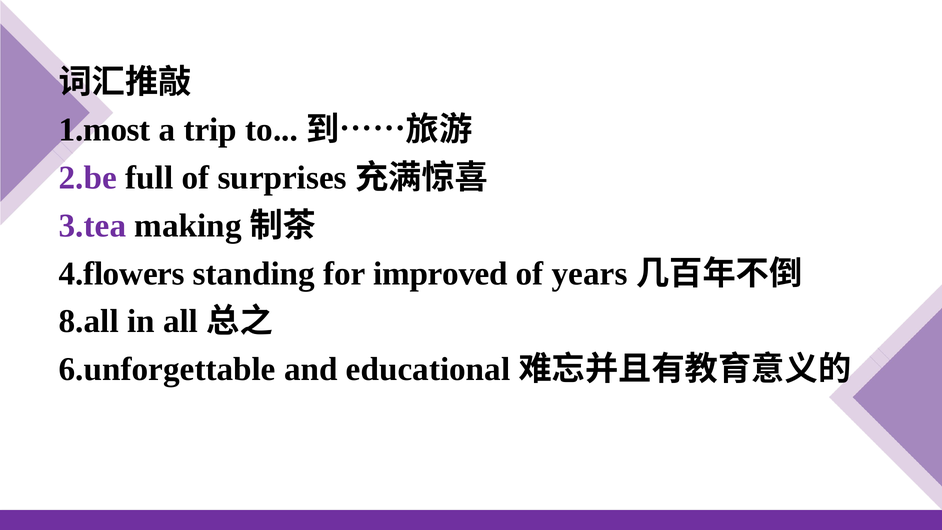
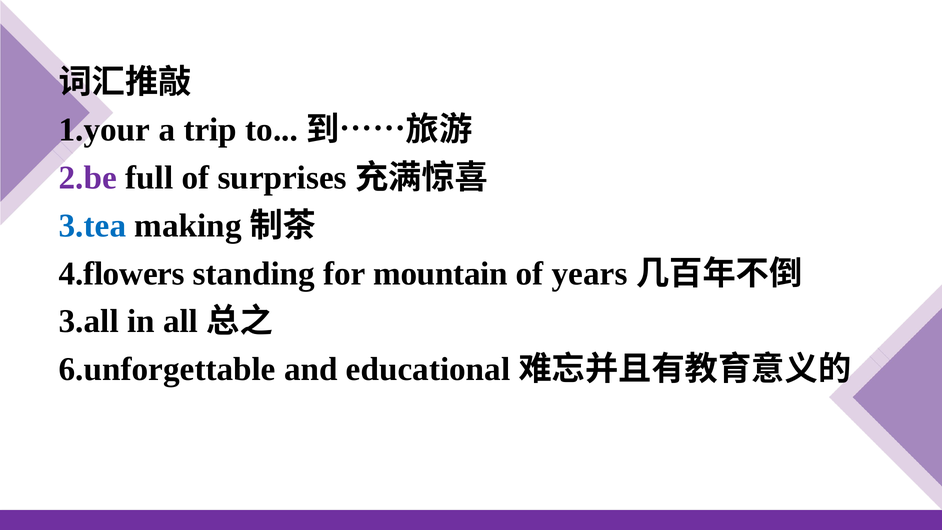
1.most: 1.most -> 1.your
3.tea colour: purple -> blue
improved: improved -> mountain
8.all: 8.all -> 3.all
